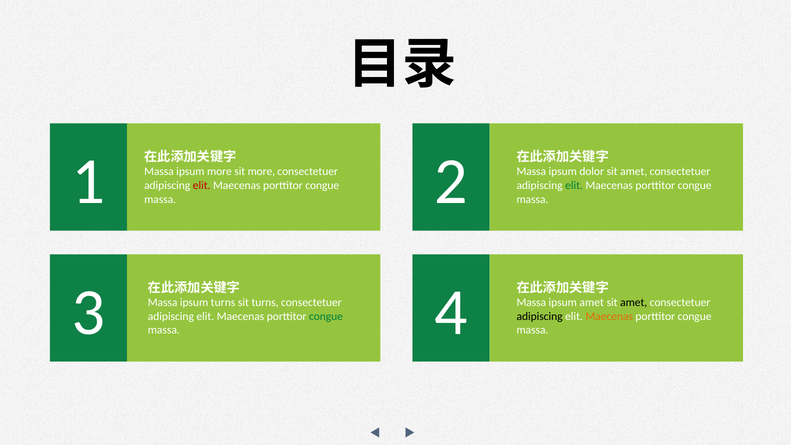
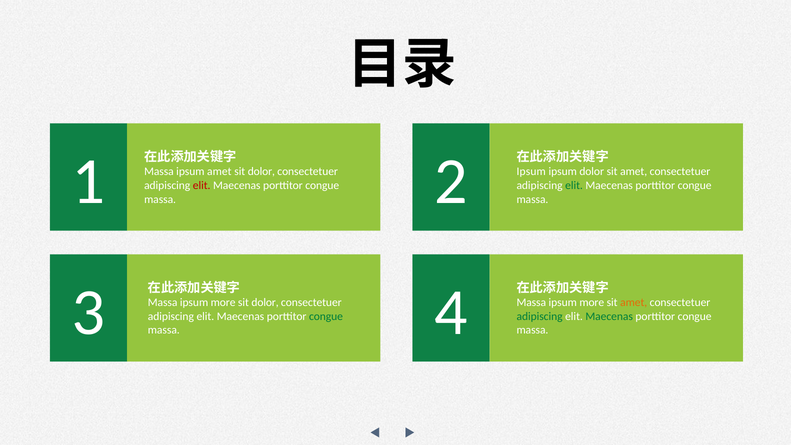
ipsum more: more -> amet
more at (261, 172): more -> dolor
Massa at (531, 172): Massa -> Ipsum
turns at (223, 302): turns -> more
turns at (265, 302): turns -> dolor
amet at (592, 302): amet -> more
amet at (634, 302) colour: black -> orange
adipiscing at (540, 316) colour: black -> green
Maecenas at (609, 316) colour: orange -> green
